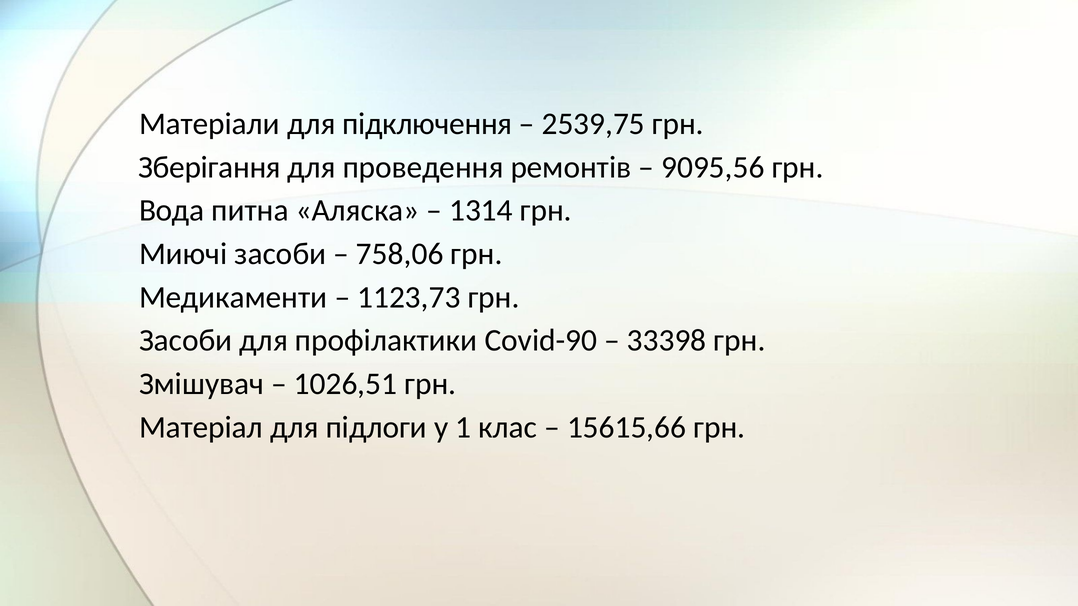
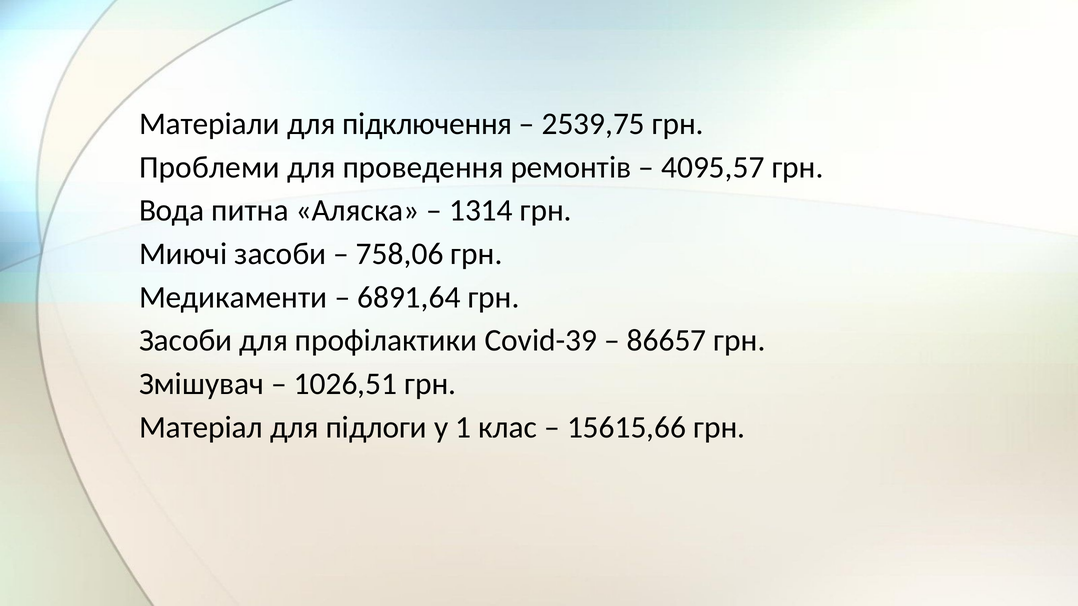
Зберігання: Зберігання -> Проблеми
9095,56: 9095,56 -> 4095,57
1123,73: 1123,73 -> 6891,64
Covid-90: Covid-90 -> Covid-39
33398: 33398 -> 86657
